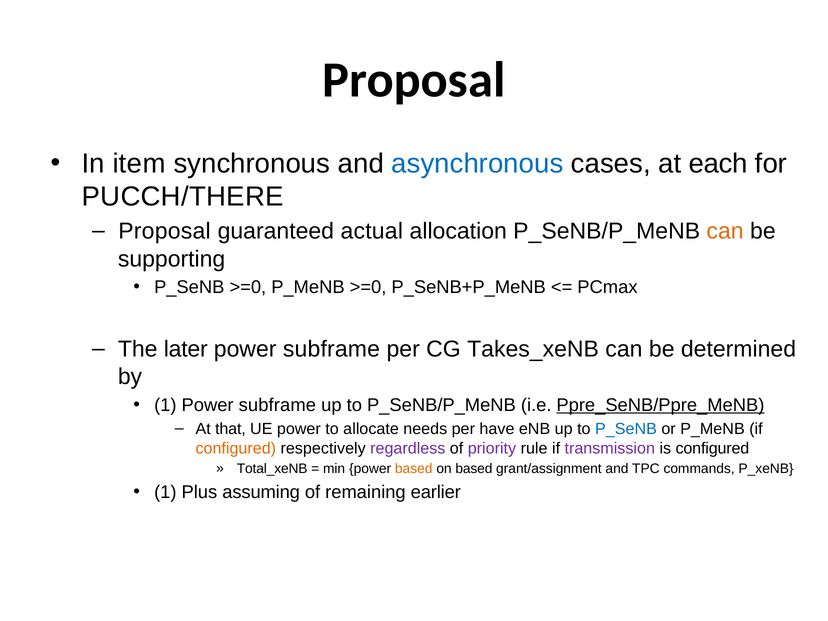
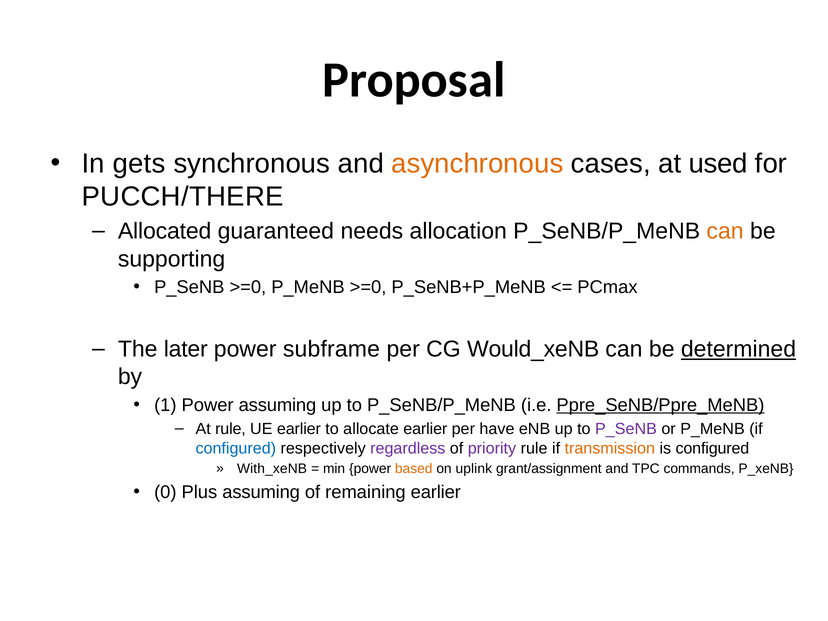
item: item -> gets
asynchronous colour: blue -> orange
each: each -> used
Proposal at (164, 231): Proposal -> Allocated
actual: actual -> needs
Takes_xeNB: Takes_xeNB -> Would_xeNB
determined underline: none -> present
1 Power subframe: subframe -> assuming
At that: that -> rule
UE power: power -> earlier
allocate needs: needs -> earlier
P_SeNB at (626, 429) colour: blue -> purple
configured at (236, 448) colour: orange -> blue
transmission colour: purple -> orange
Total_xeNB: Total_xeNB -> With_xeNB
on based: based -> uplink
1 at (165, 492): 1 -> 0
